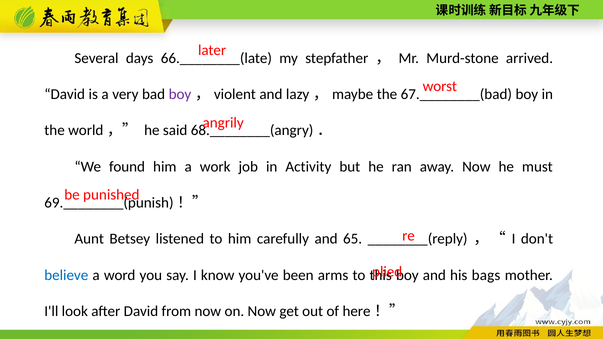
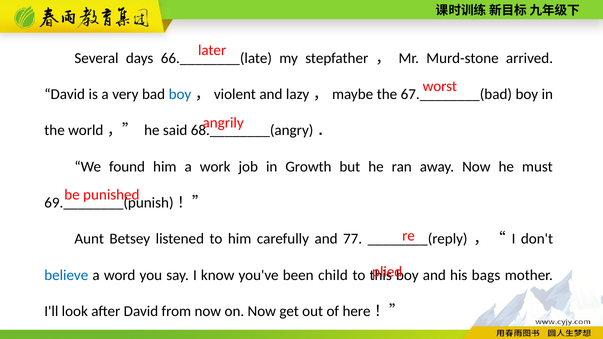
boy at (180, 94) colour: purple -> blue
Activity: Activity -> Growth
65: 65 -> 77
arms: arms -> child
